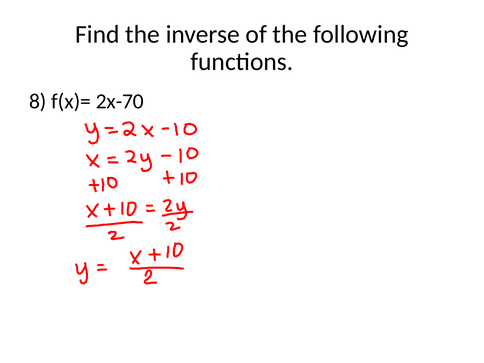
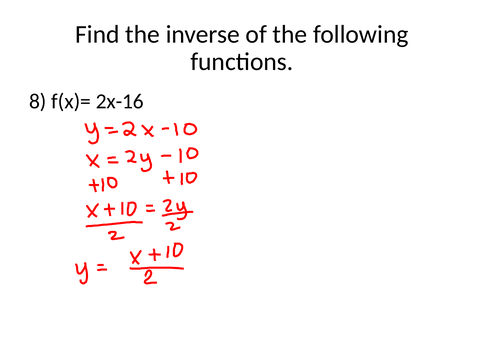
2x-70: 2x-70 -> 2x-16
